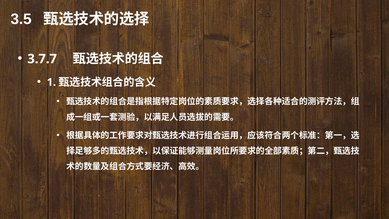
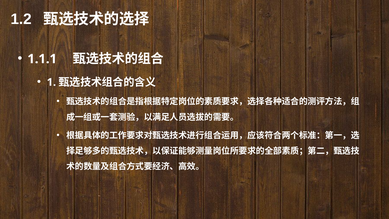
3.5: 3.5 -> 1.2
3.7.7: 3.7.7 -> 1.1.1
